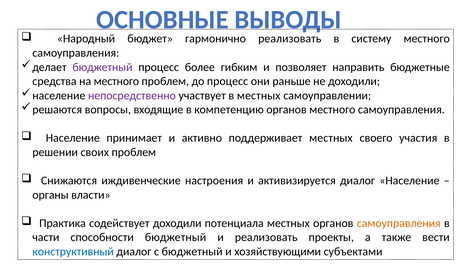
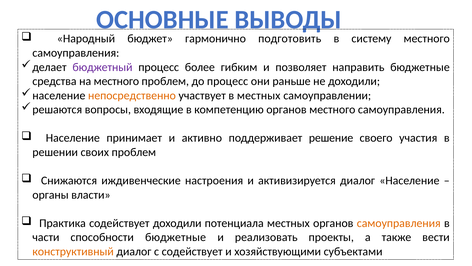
гармонично реализовать: реализовать -> подготовить
непосредственно colour: purple -> orange
поддерживает местных: местных -> решение
способности бюджетный: бюджетный -> бюджетные
конструктивный colour: blue -> orange
с бюджетный: бюджетный -> содействует
